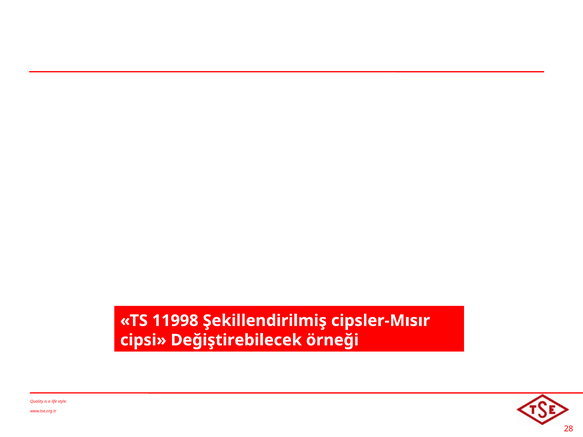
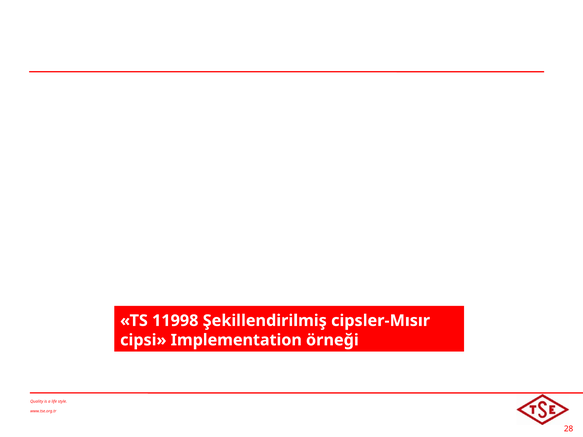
Değiştirebilecek: Değiştirebilecek -> Implementation
